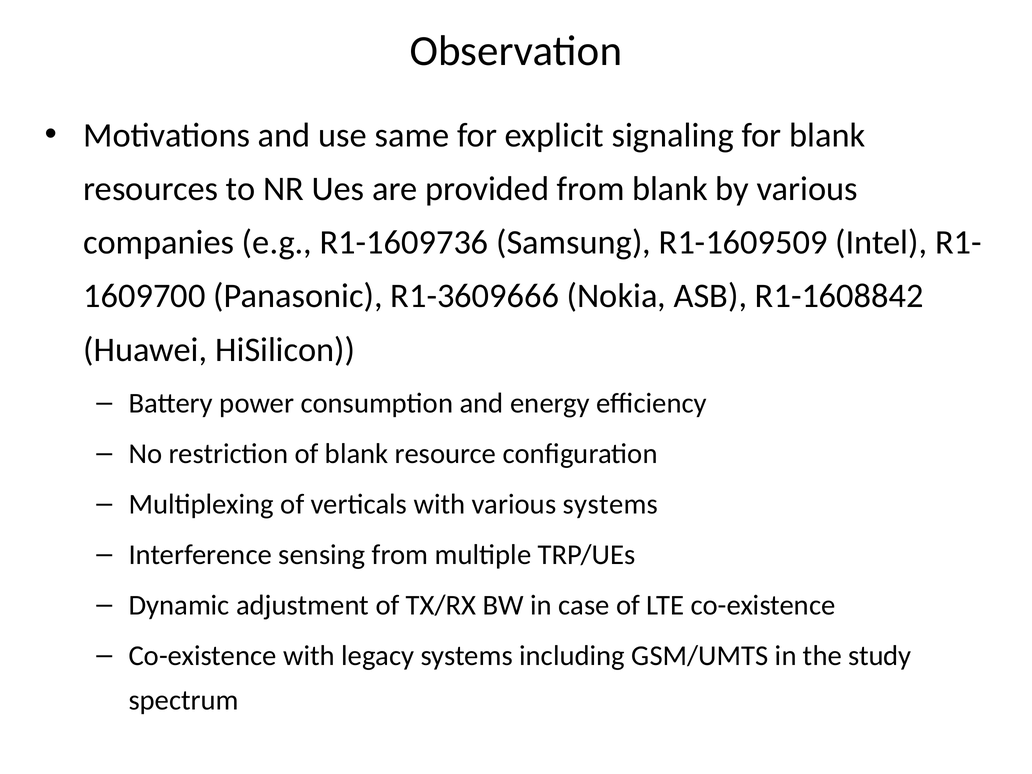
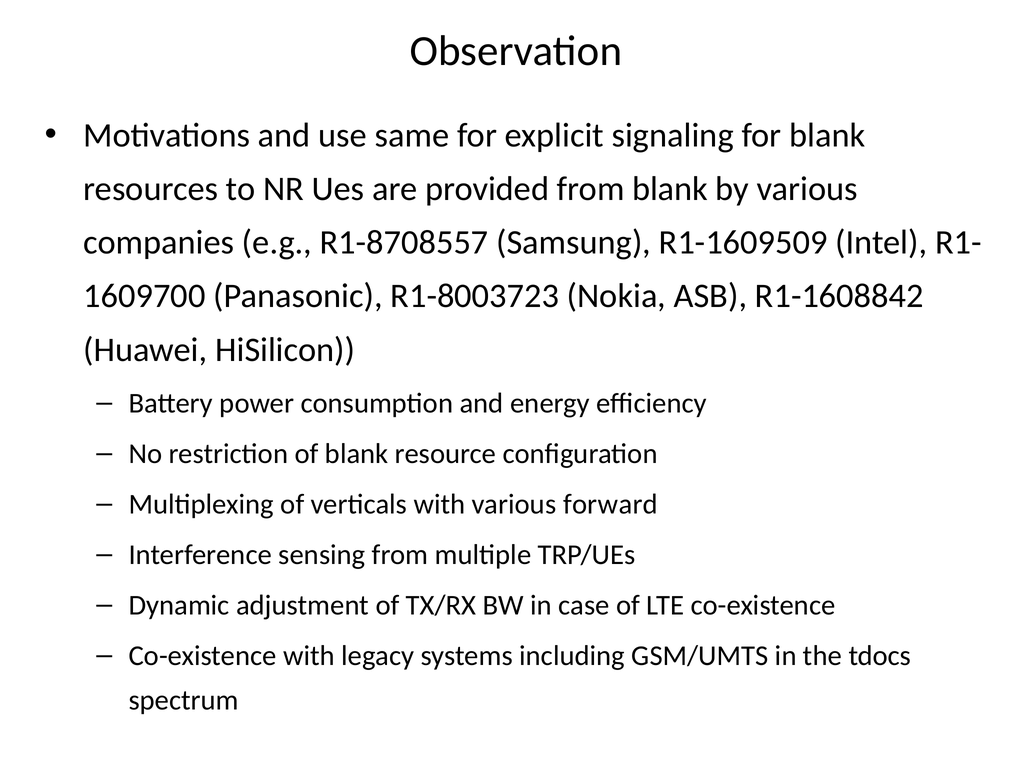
R1-1609736: R1-1609736 -> R1-8708557
R1-3609666: R1-3609666 -> R1-8003723
various systems: systems -> forward
study: study -> tdocs
